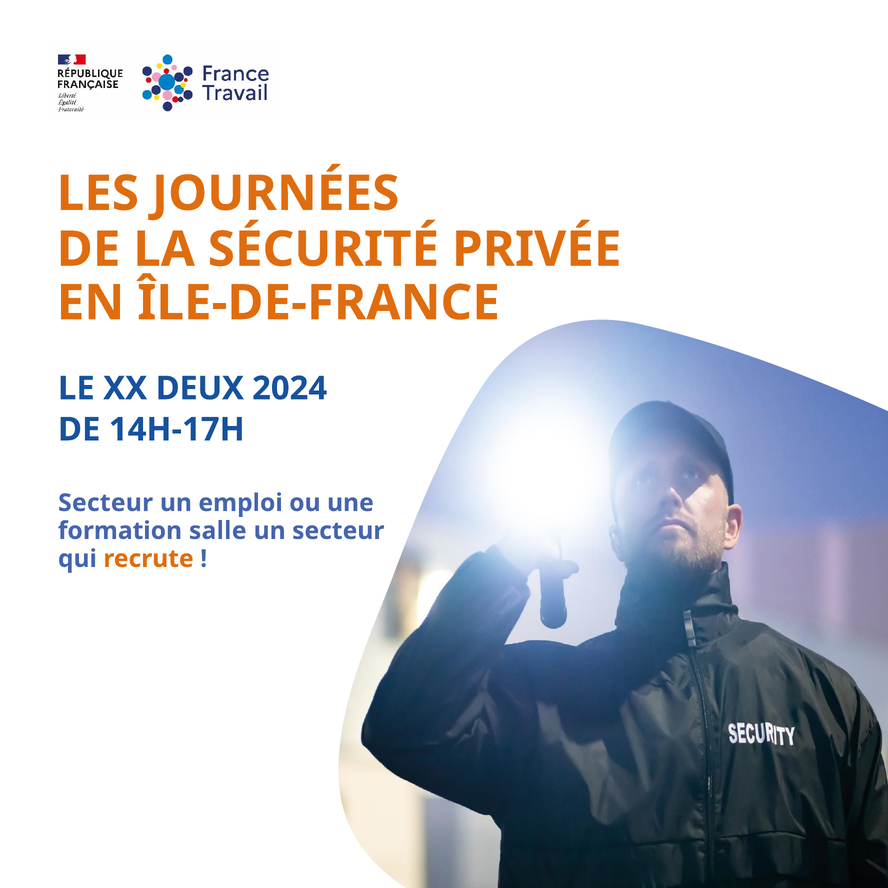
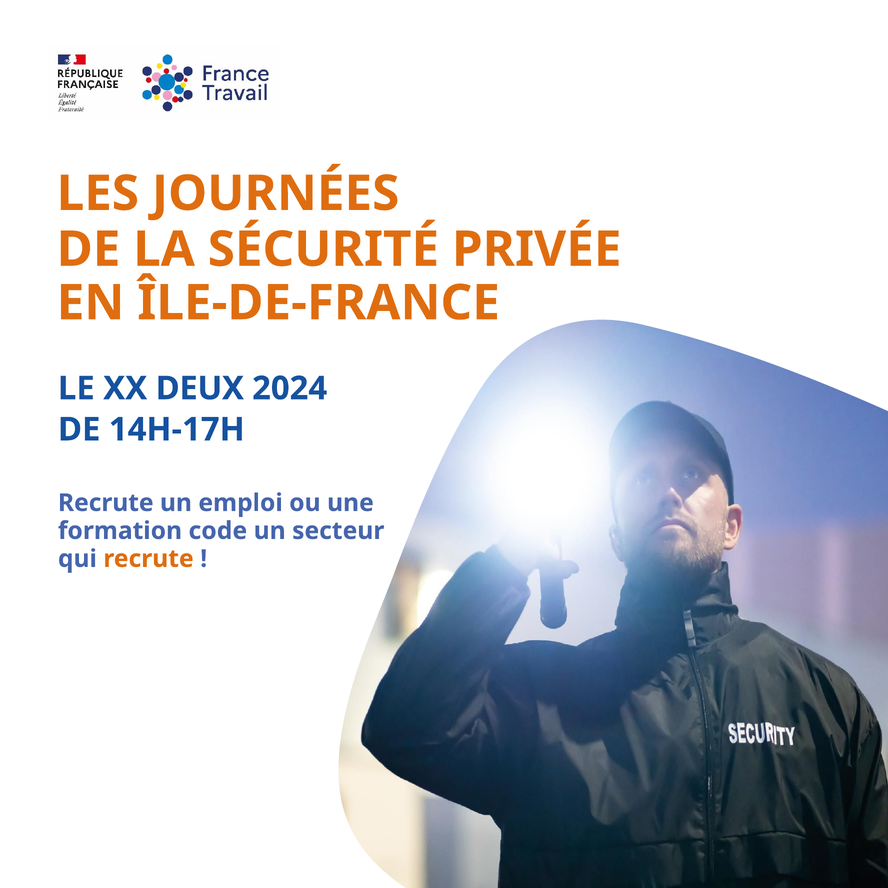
Secteur at (106, 503): Secteur -> Recrute
salle: salle -> code
